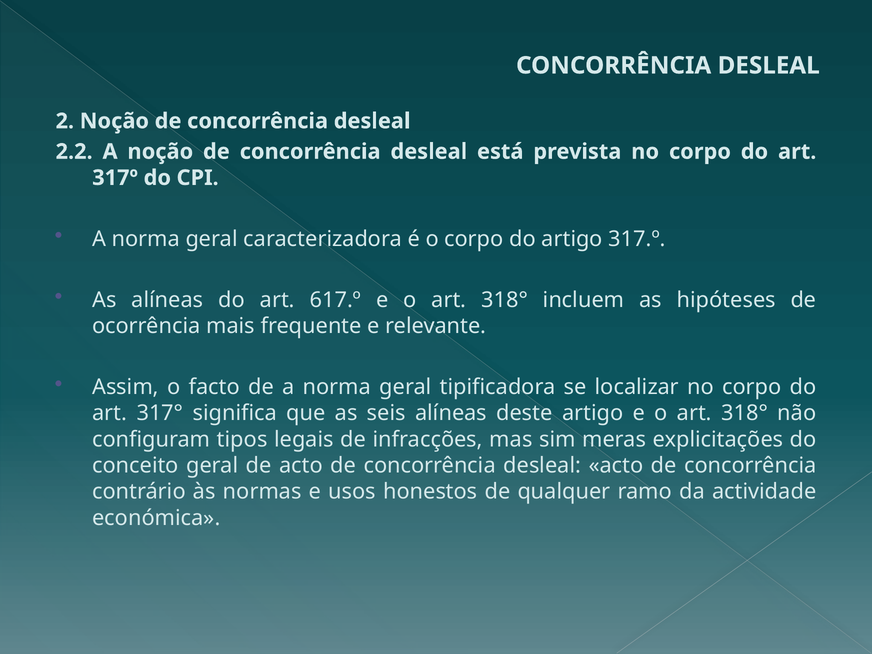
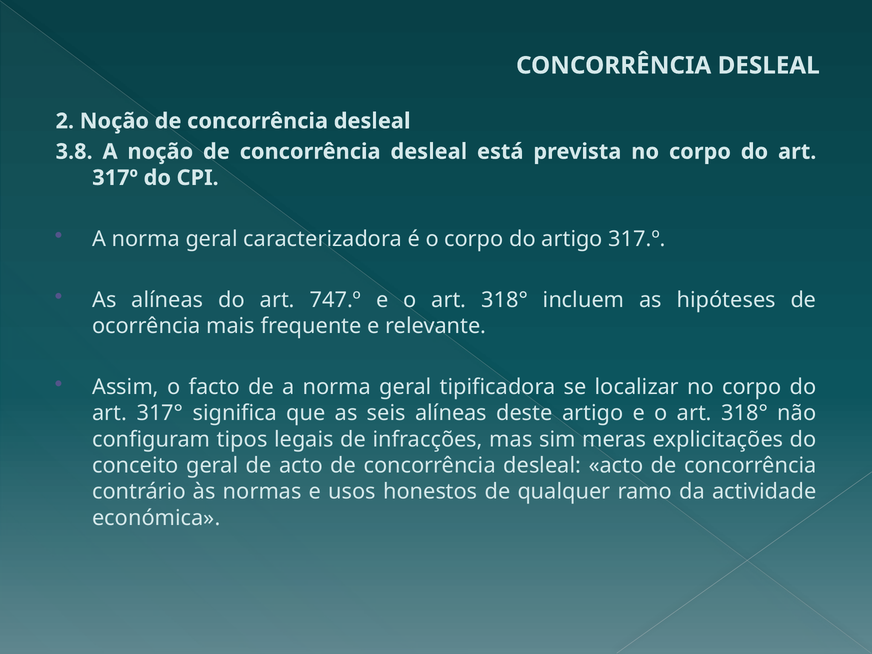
2.2: 2.2 -> 3.8
617.º: 617.º -> 747.º
